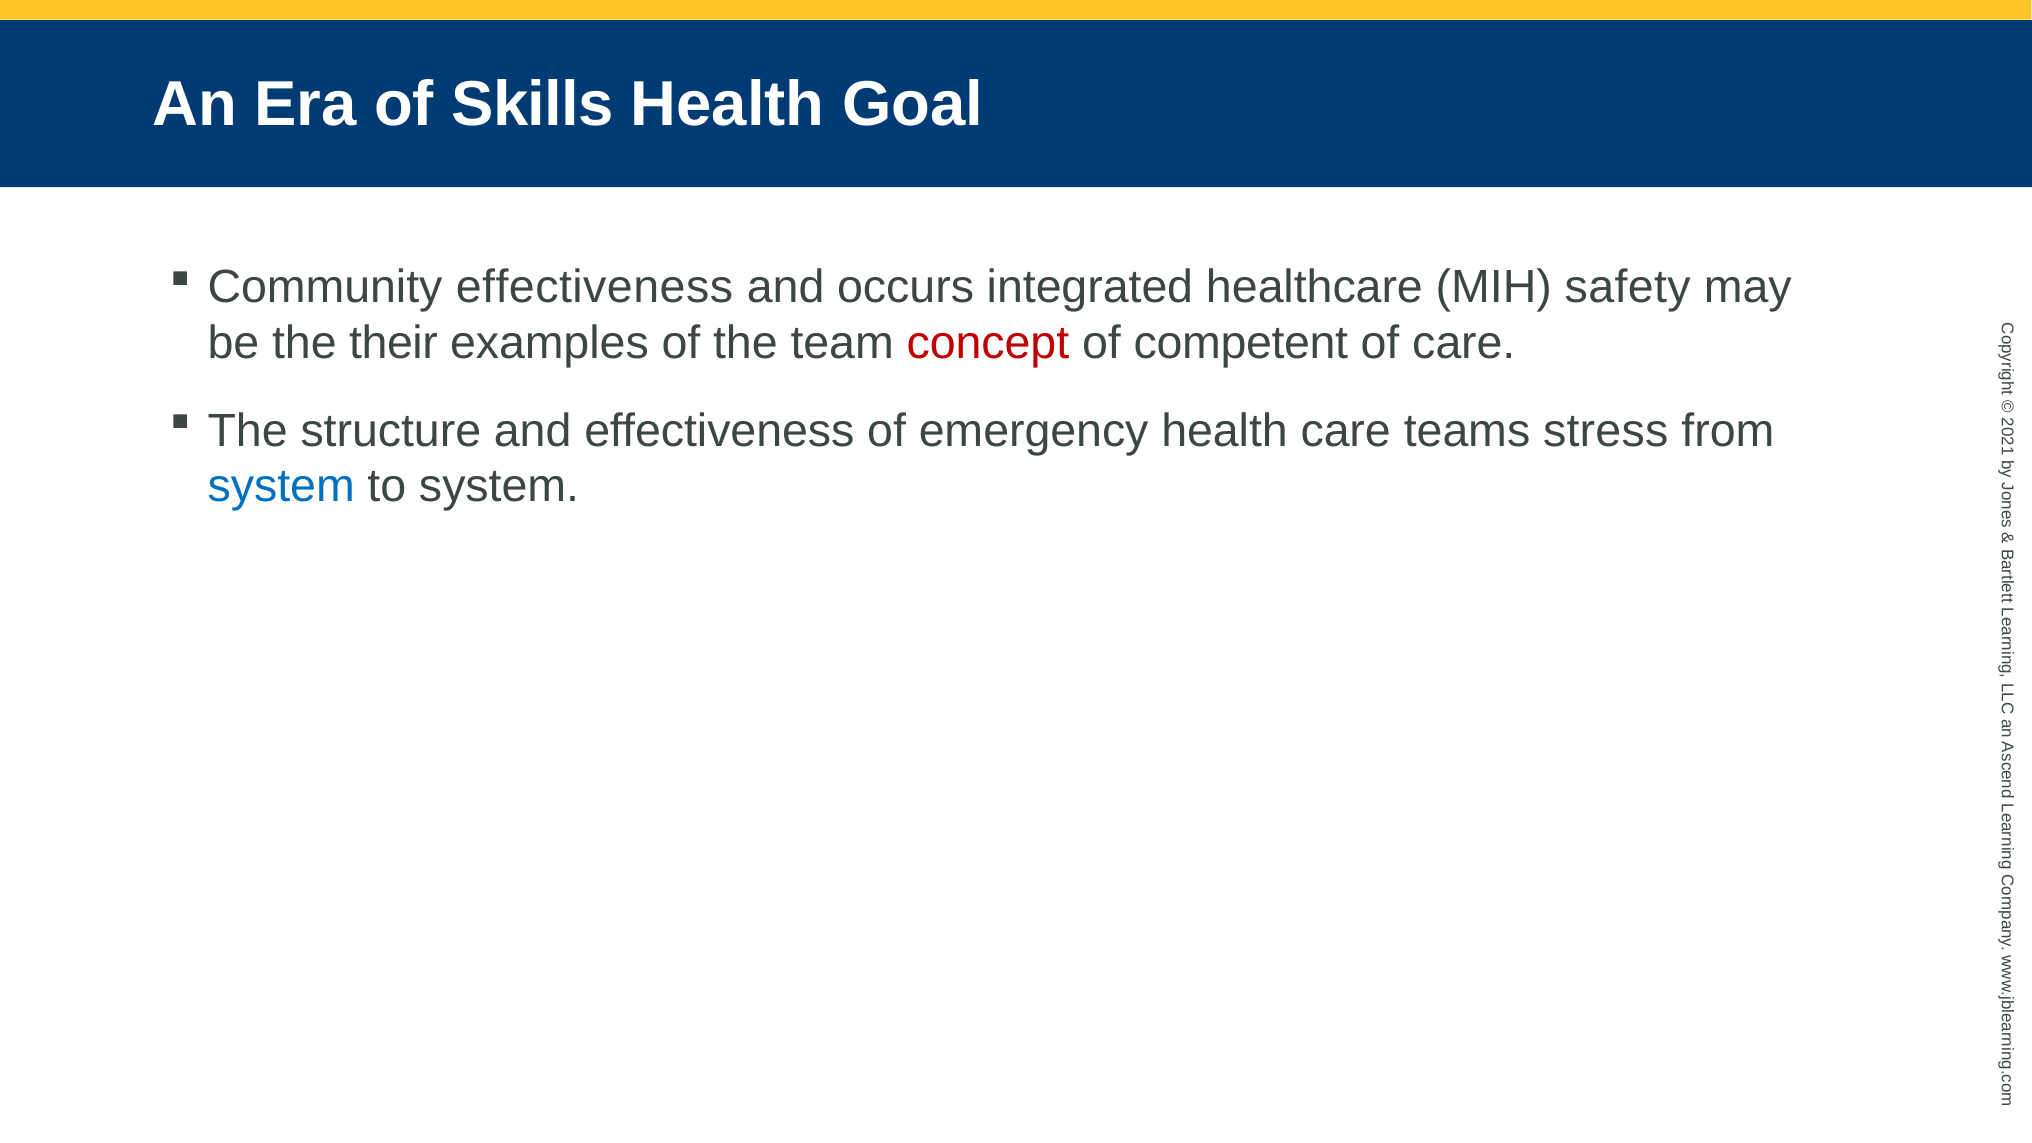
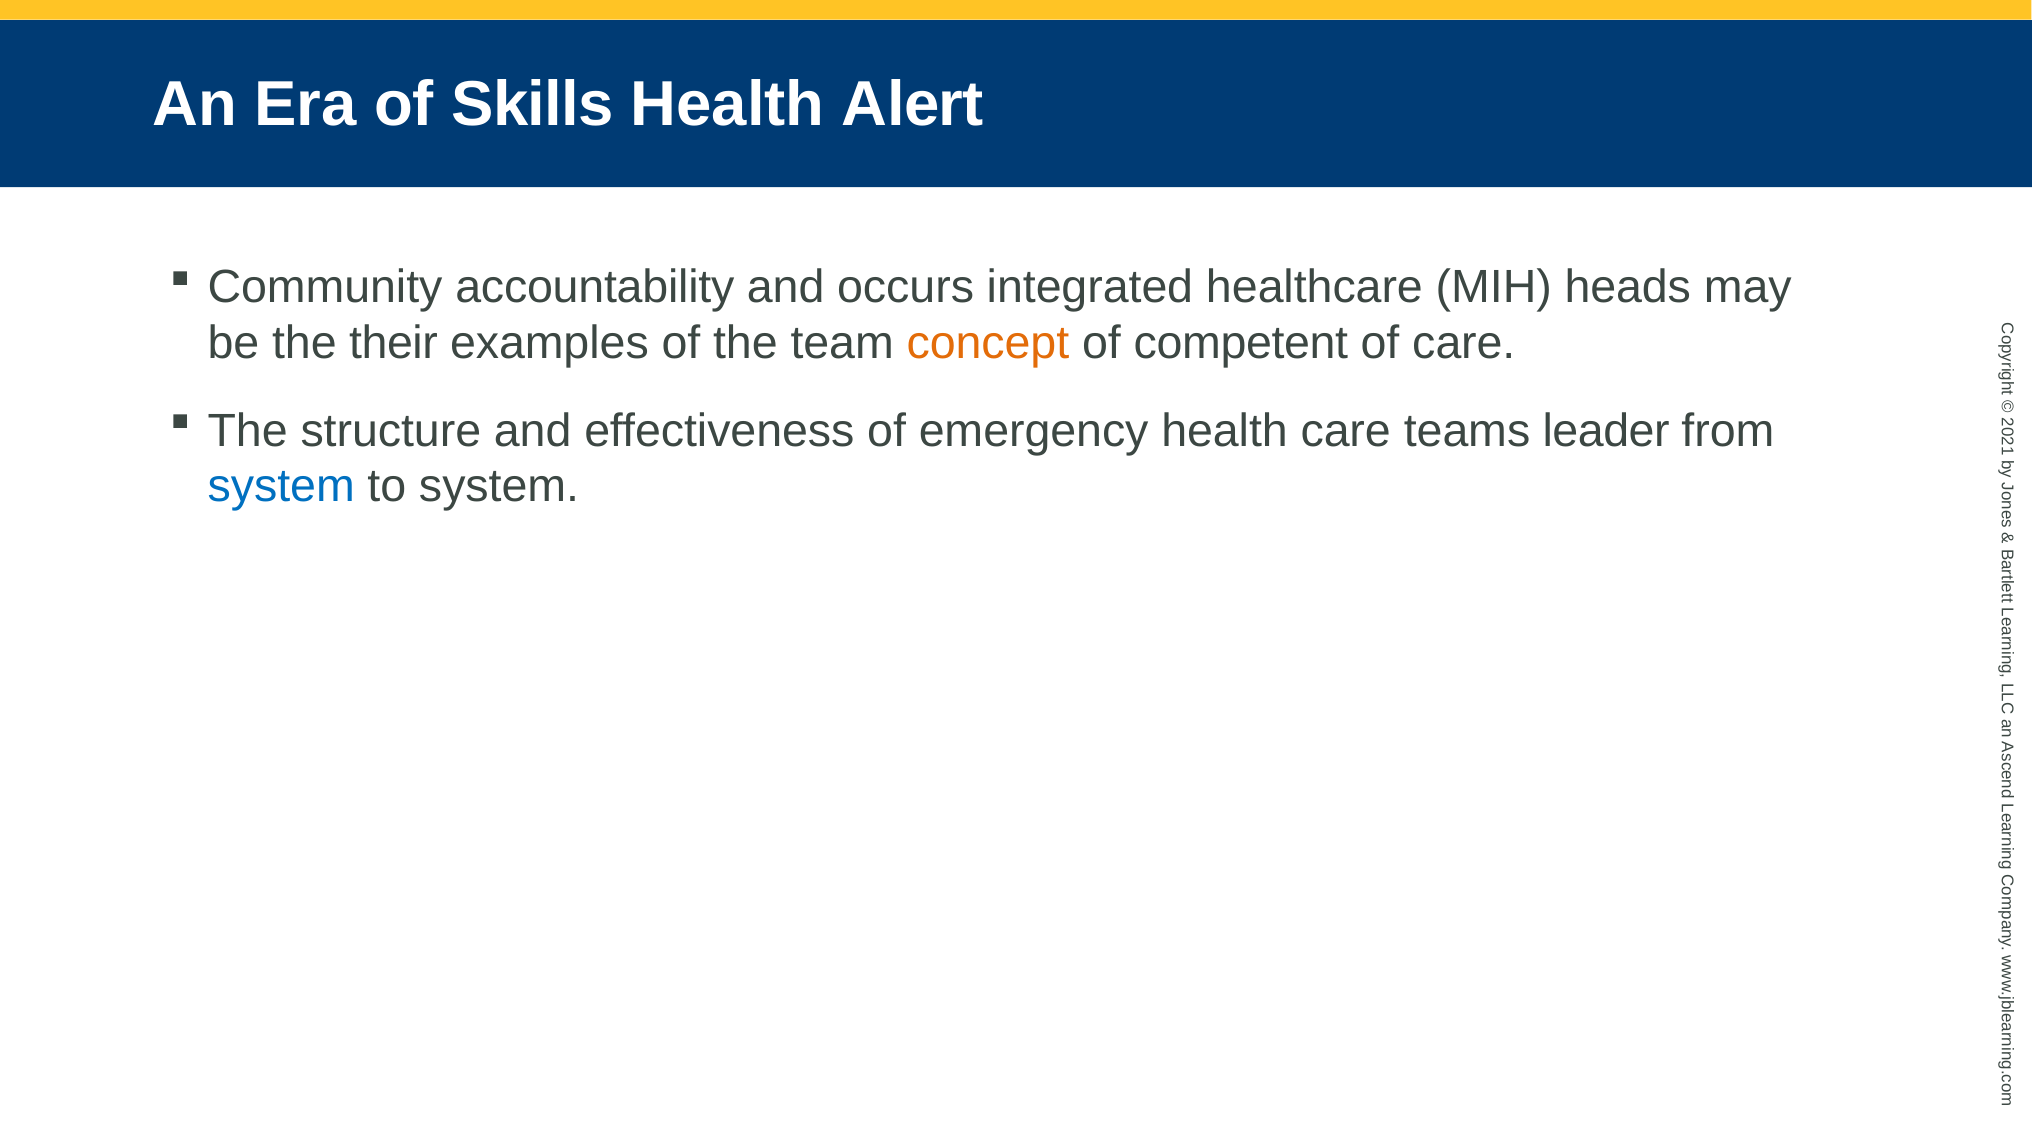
Goal: Goal -> Alert
Community effectiveness: effectiveness -> accountability
safety: safety -> heads
concept colour: red -> orange
stress: stress -> leader
